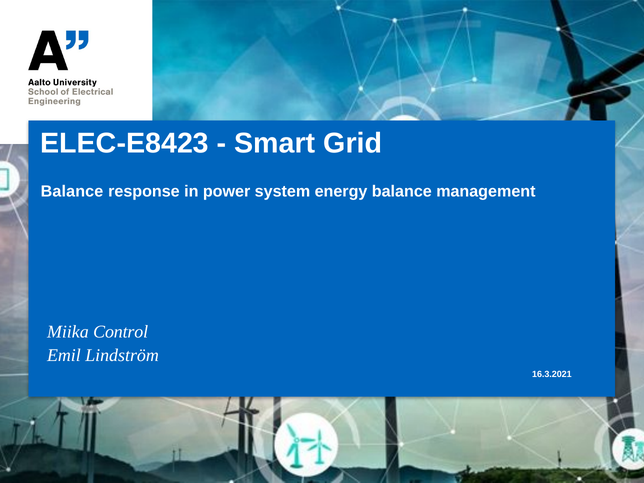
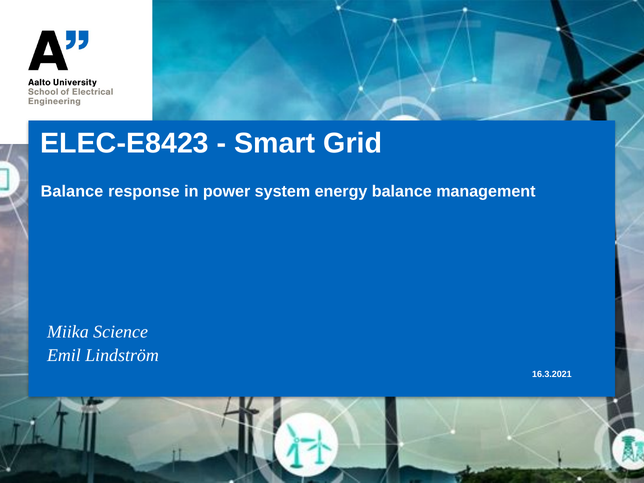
Control: Control -> Science
